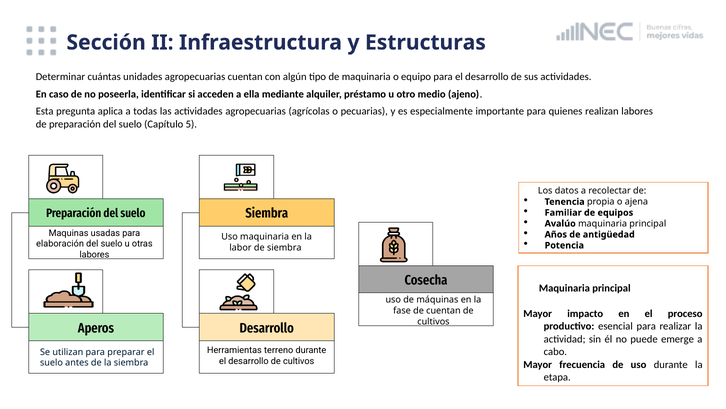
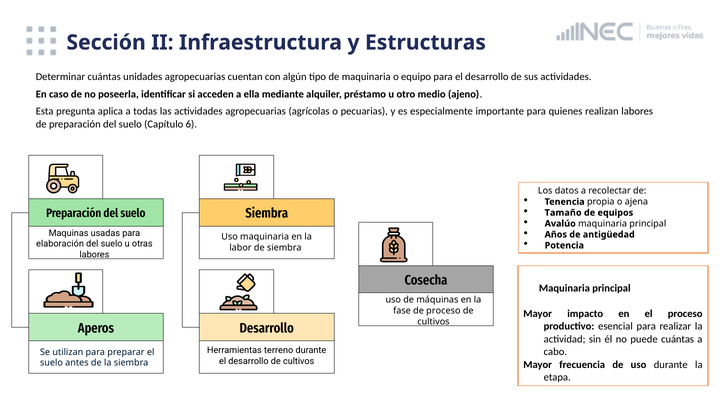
5: 5 -> 6
Familiar: Familiar -> Tamaño
de cuentan: cuentan -> proceso
puede emerge: emerge -> cuántas
